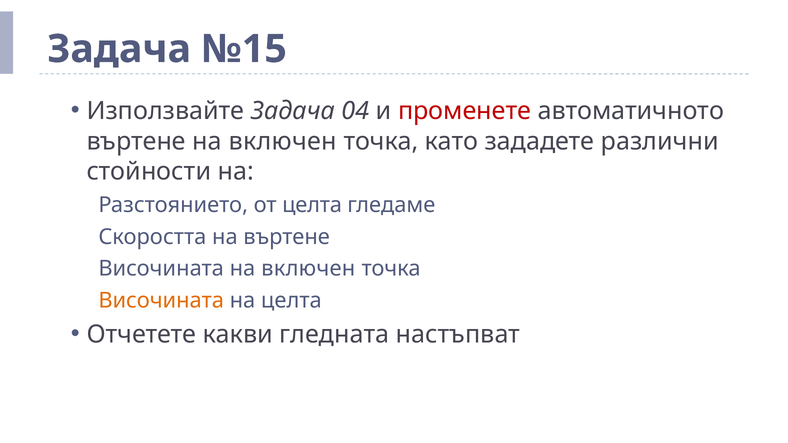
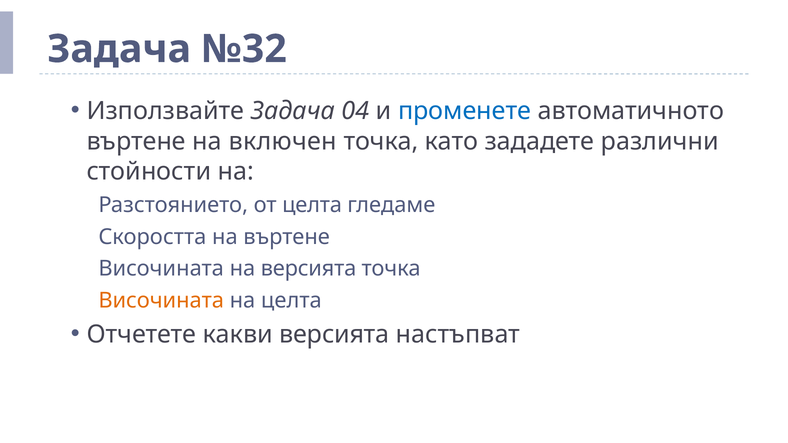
№15: №15 -> №32
променете colour: red -> blue
Височината на включен: включен -> версията
какви гледната: гледната -> версията
